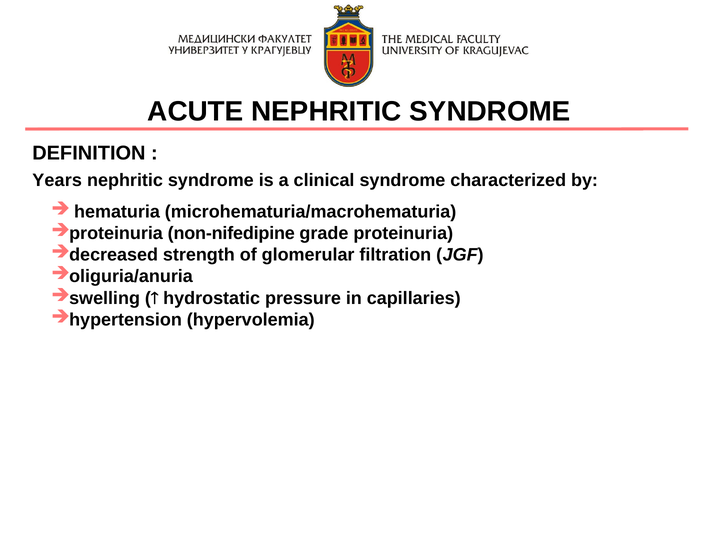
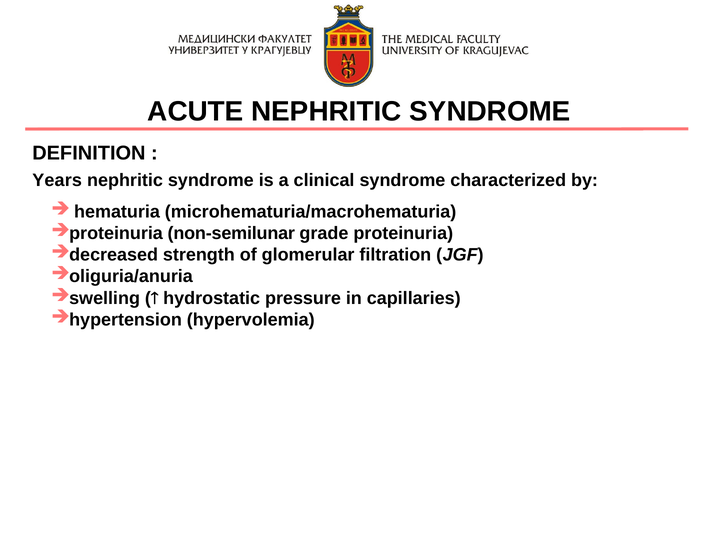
non-nifedipine: non-nifedipine -> non-semilunar
